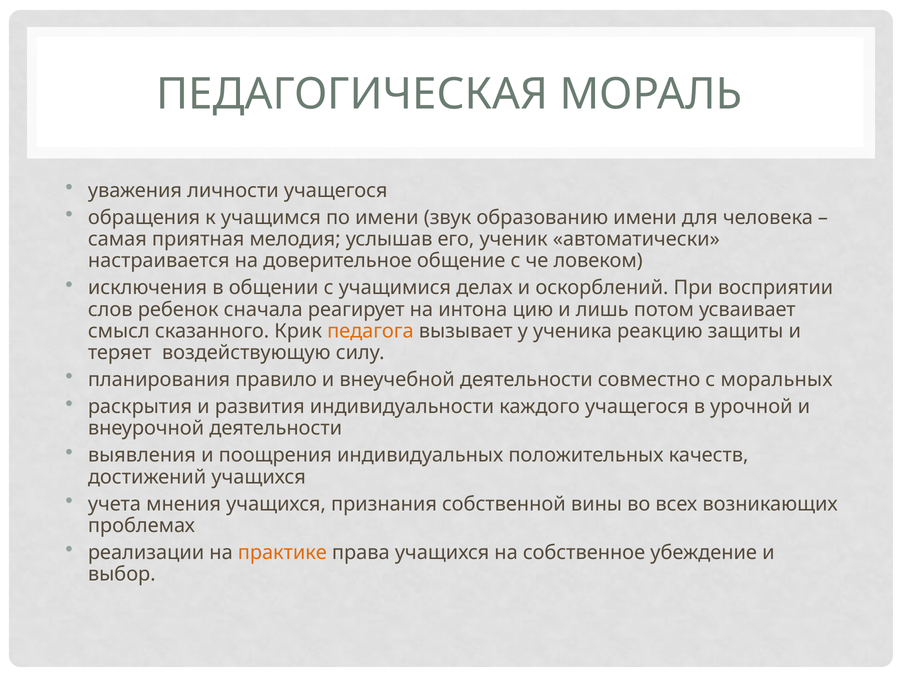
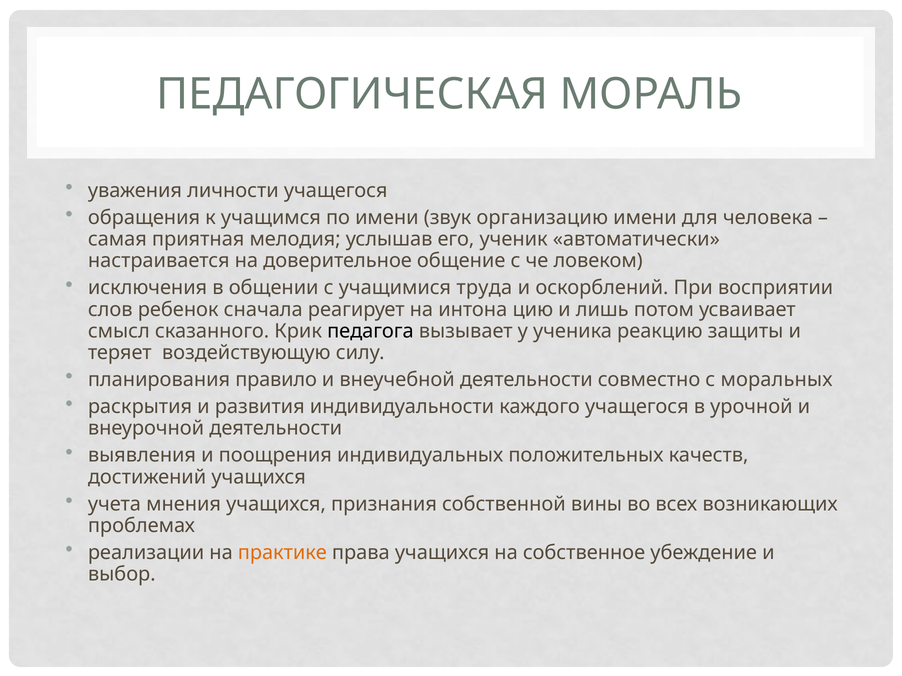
образованию: образованию -> организацию
делах: делах -> труда
педагога colour: orange -> black
